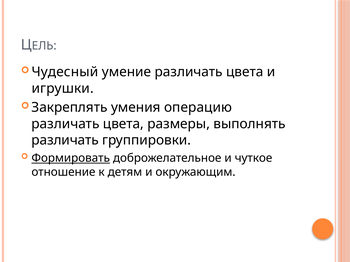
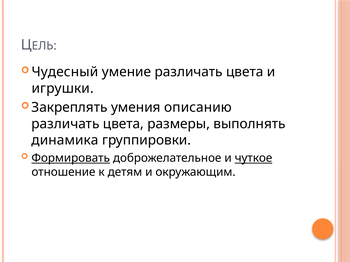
операцию: операцию -> описанию
различать at (65, 140): различать -> динамика
чуткое underline: none -> present
